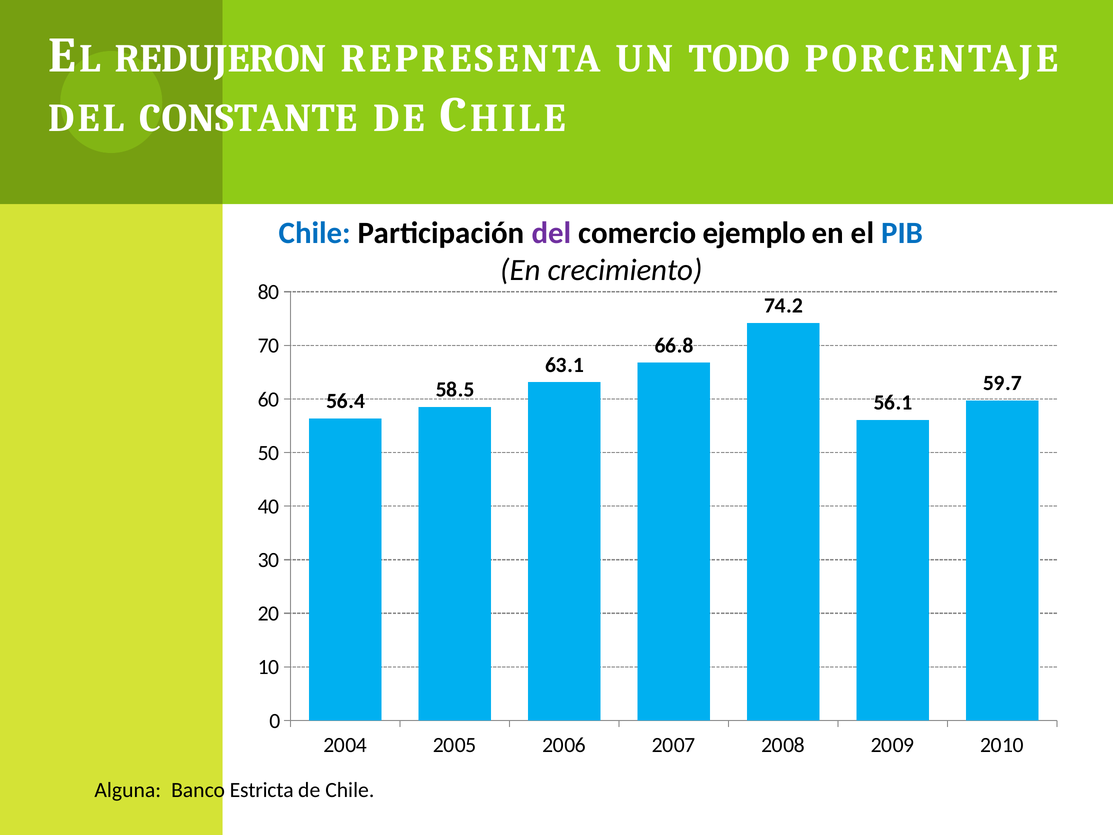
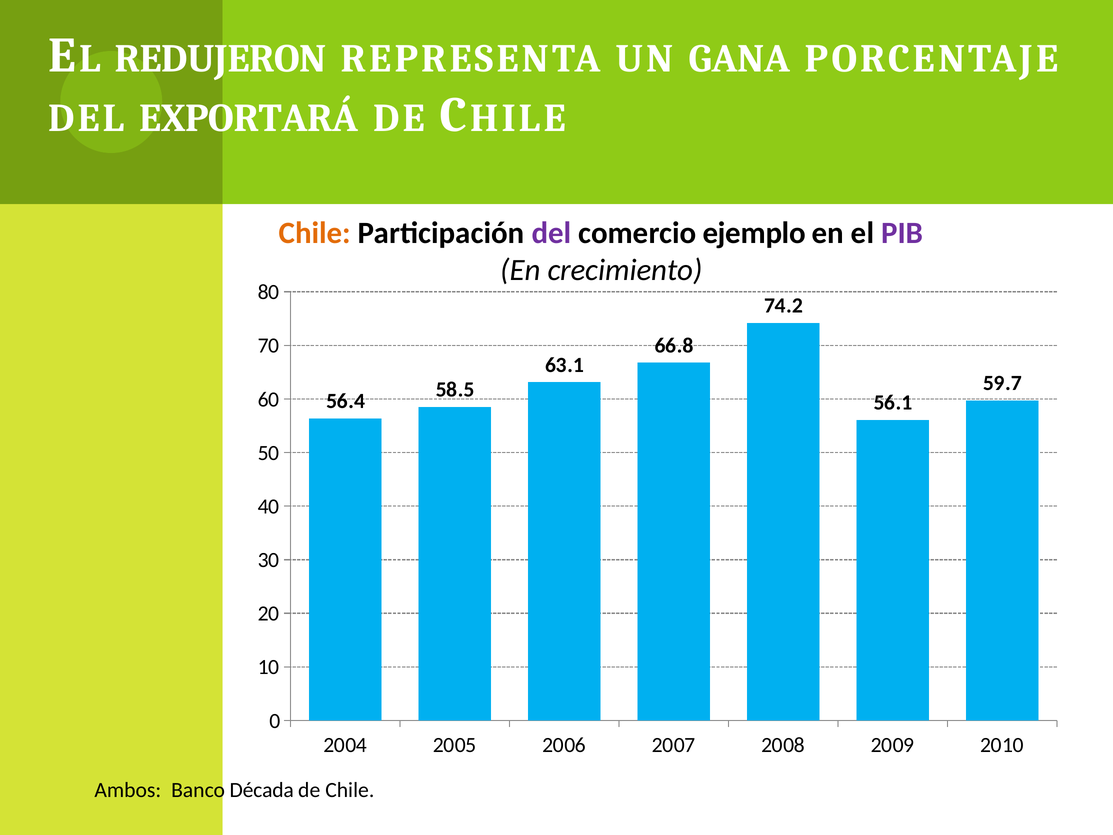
TODO: TODO -> GANA
CONSTANTE: CONSTANTE -> EXPORTARÁ
Chile at (315, 233) colour: blue -> orange
PIB colour: blue -> purple
Alguna: Alguna -> Ambos
Estricta: Estricta -> Década
